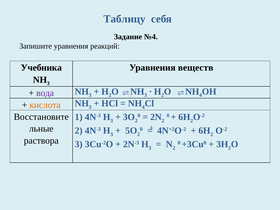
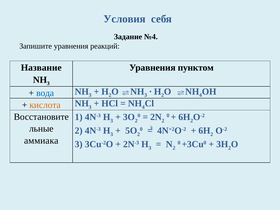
Таблицу: Таблицу -> Условия
Учебника: Учебника -> Название
веществ: веществ -> пунктом
вода colour: purple -> blue
раствора: раствора -> аммиака
